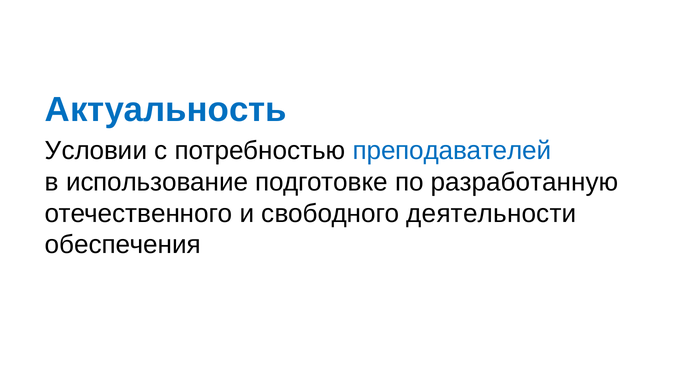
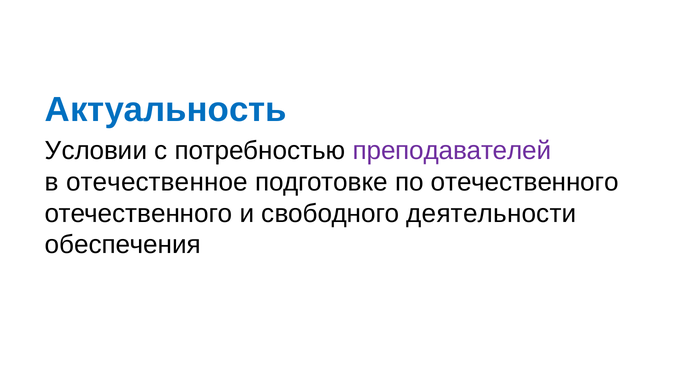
преподавателей colour: blue -> purple
использование: использование -> отечественное
по разработанную: разработанную -> отечественного
